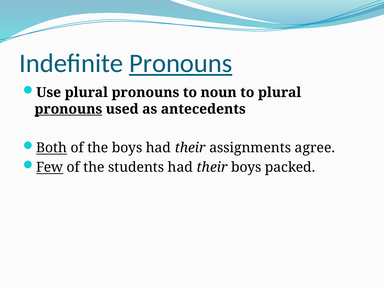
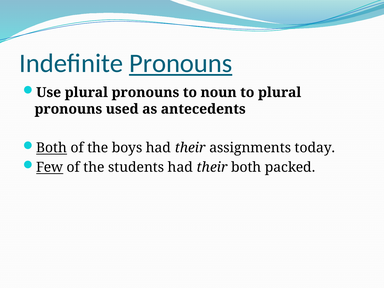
pronouns at (68, 109) underline: present -> none
agree: agree -> today
their boys: boys -> both
